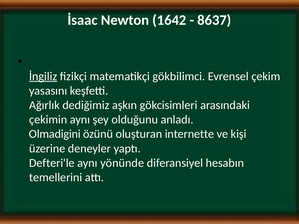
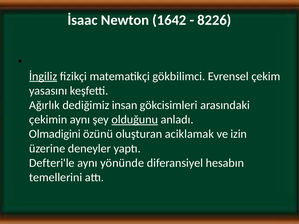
8637: 8637 -> 8226
aşkın: aşkın -> insan
olduğunu underline: none -> present
internette: internette -> aciklamak
kişi: kişi -> izin
